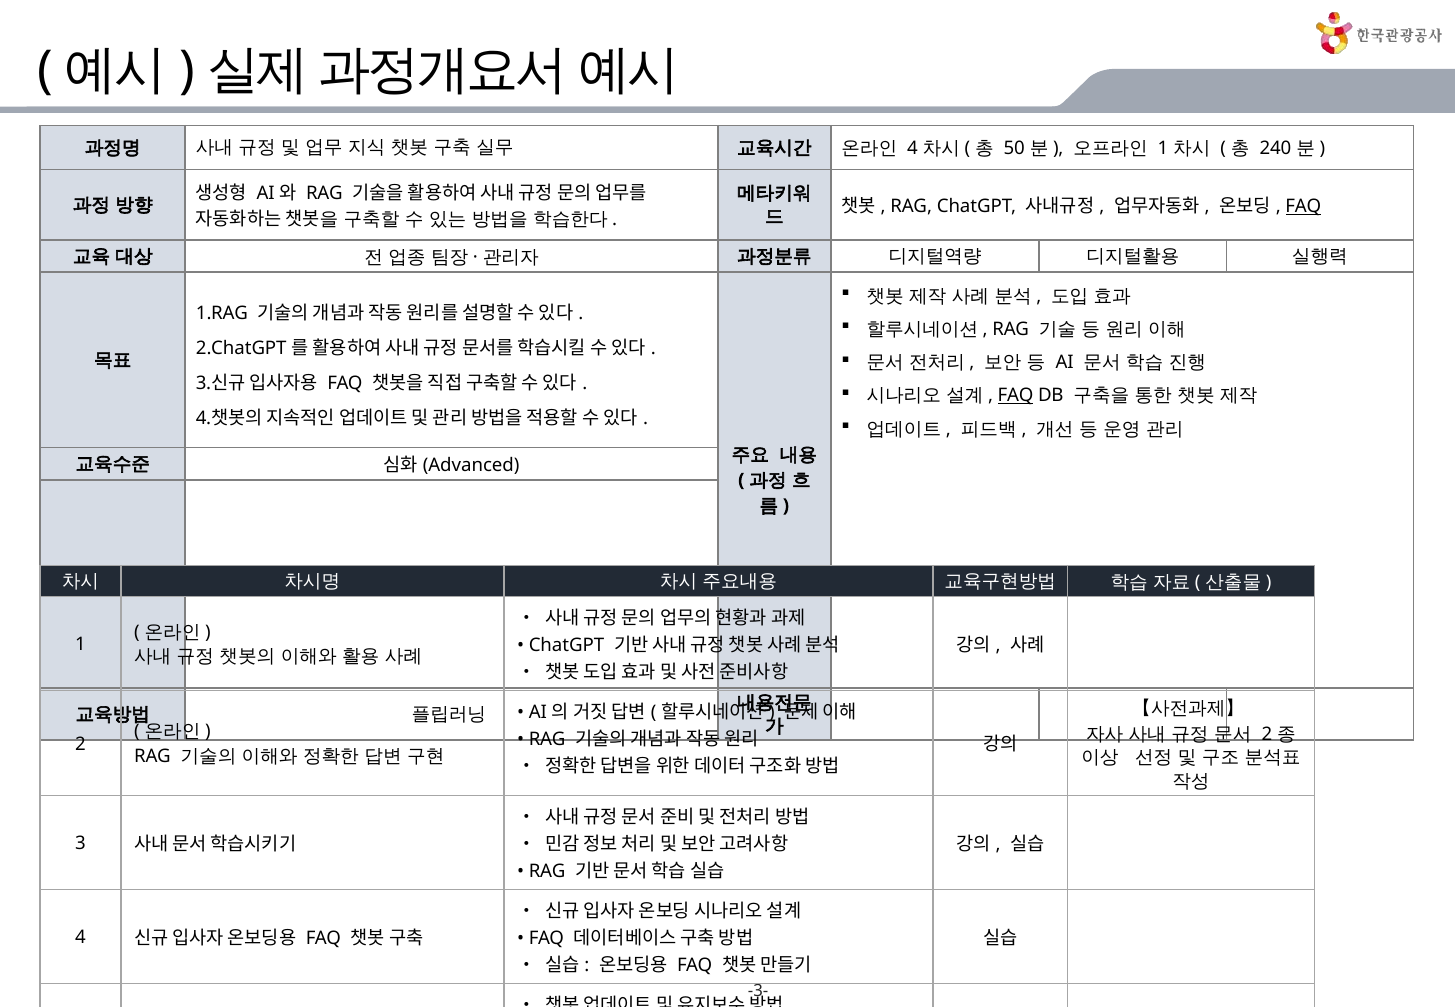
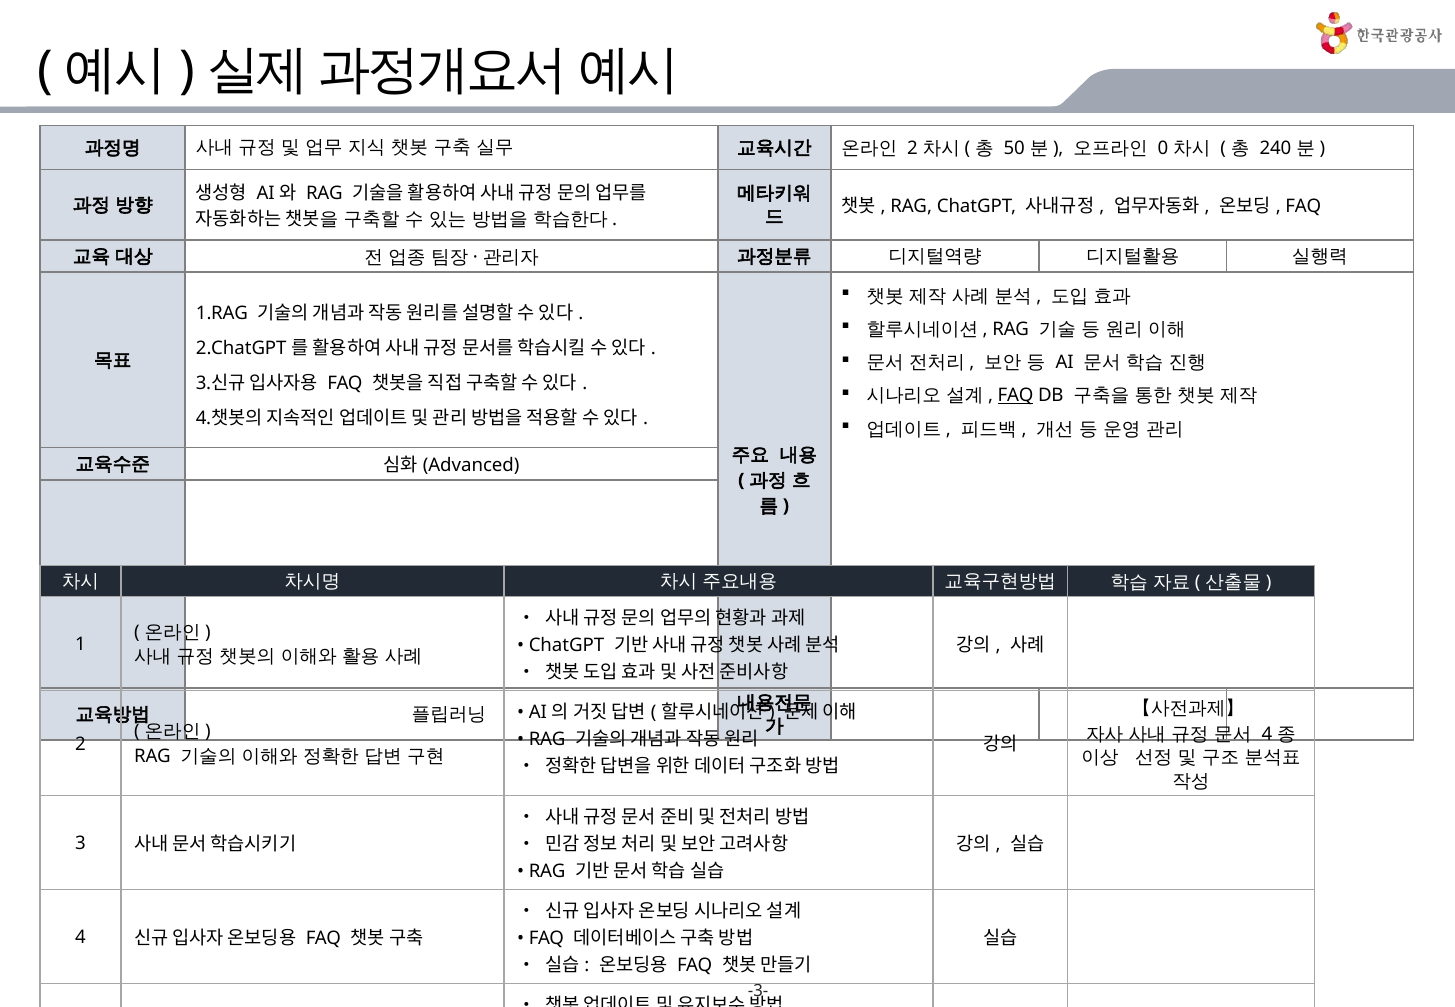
4 at (913, 149): 4 -> 2
1 at (1163, 149): 1 -> 0
FAQ at (1303, 207) underline: present -> none
2 at (1267, 734): 2 -> 4
